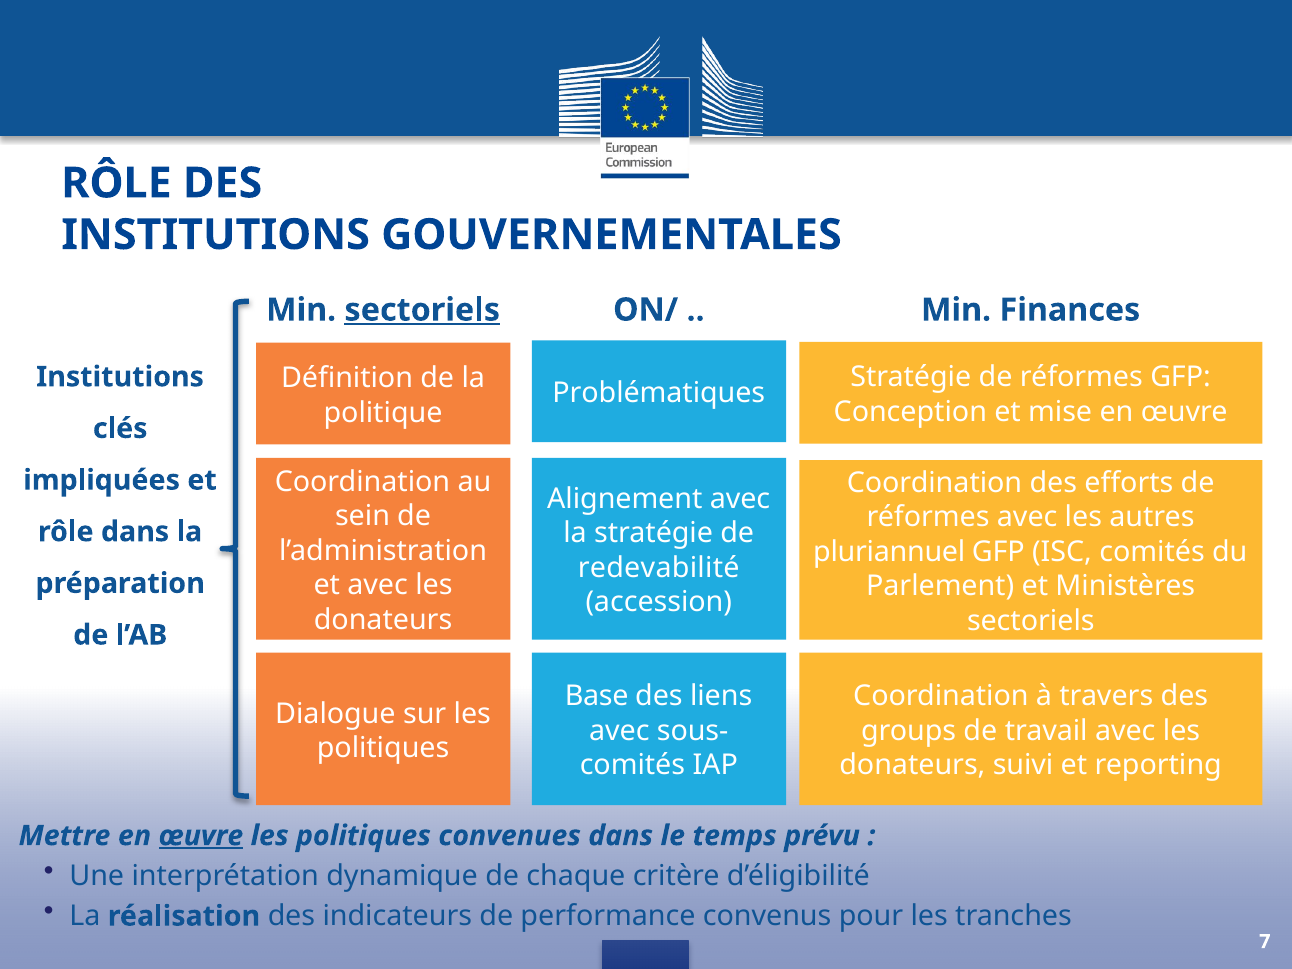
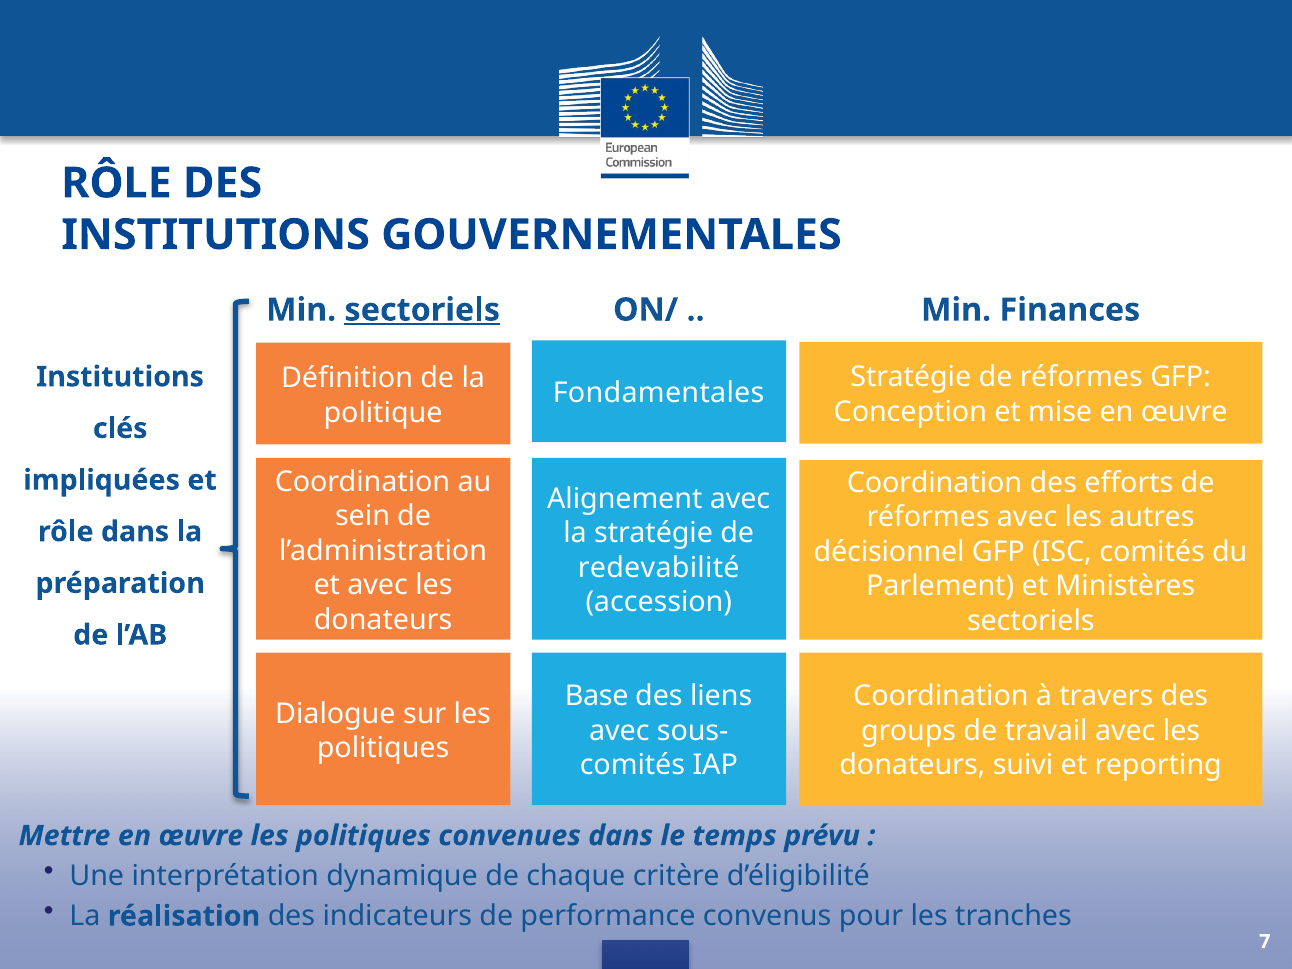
Problématiques: Problématiques -> Fondamentales
pluriannuel: pluriannuel -> décisionnel
œuvre at (201, 836) underline: present -> none
